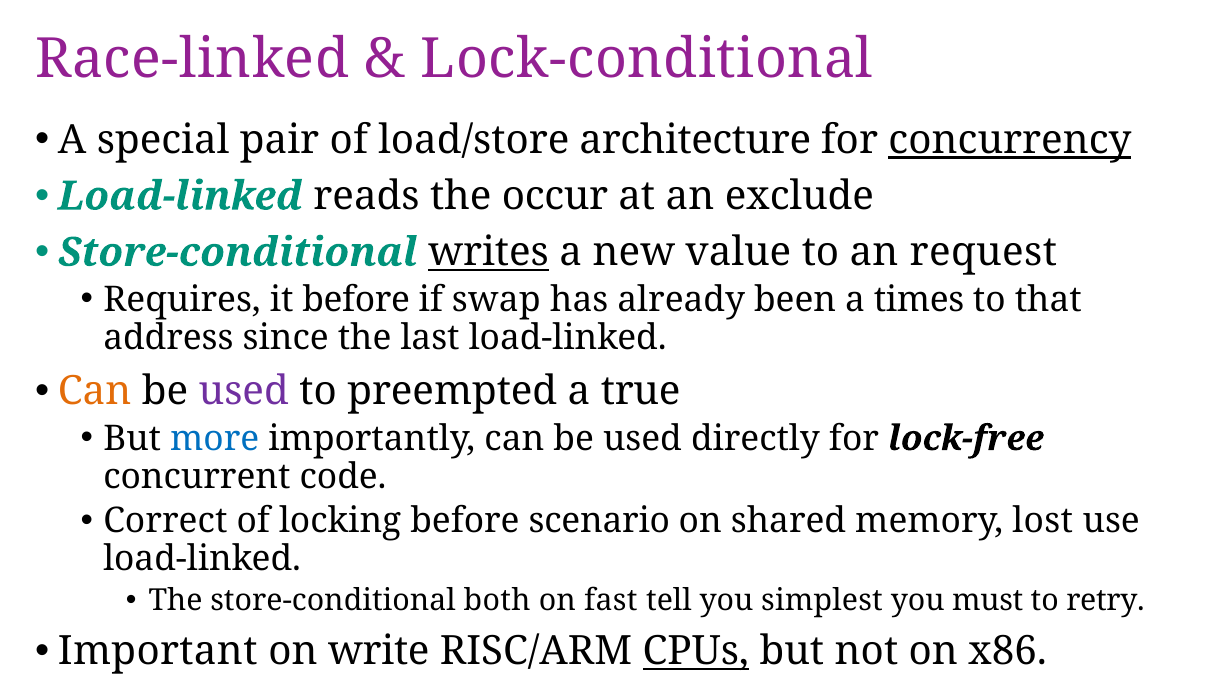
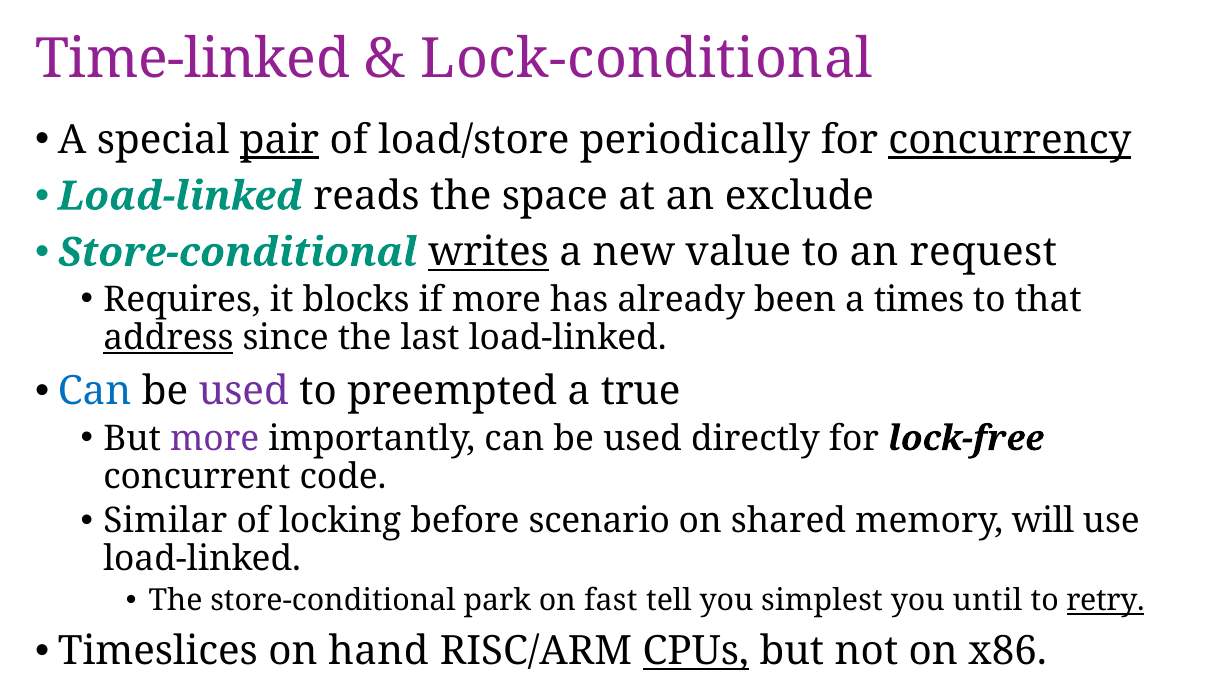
Race-linked: Race-linked -> Time-linked
pair underline: none -> present
architecture: architecture -> periodically
occur: occur -> space
it before: before -> blocks
if swap: swap -> more
address underline: none -> present
Can at (95, 391) colour: orange -> blue
more at (215, 438) colour: blue -> purple
Correct: Correct -> Similar
lost: lost -> will
both: both -> park
must: must -> until
retry underline: none -> present
Important: Important -> Timeslices
write: write -> hand
